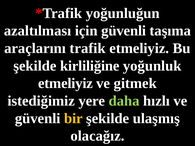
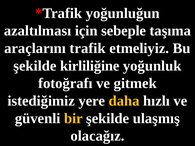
için güvenli: güvenli -> sebeple
etmeliyiz at (65, 83): etmeliyiz -> fotoğrafı
daha colour: light green -> yellow
